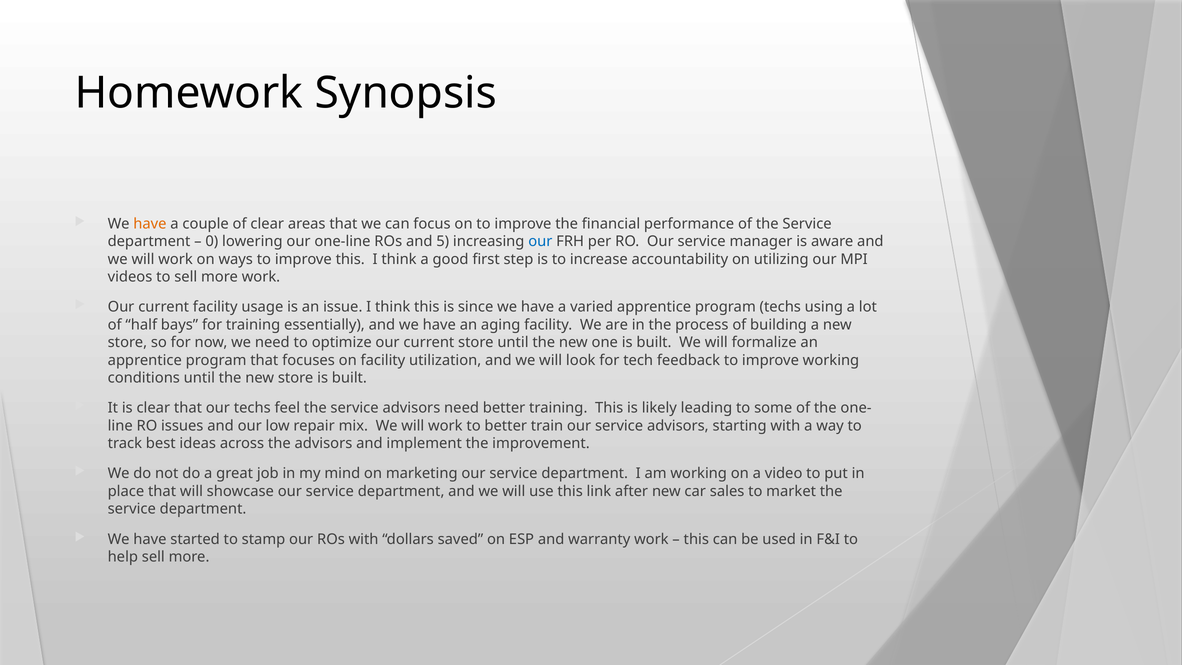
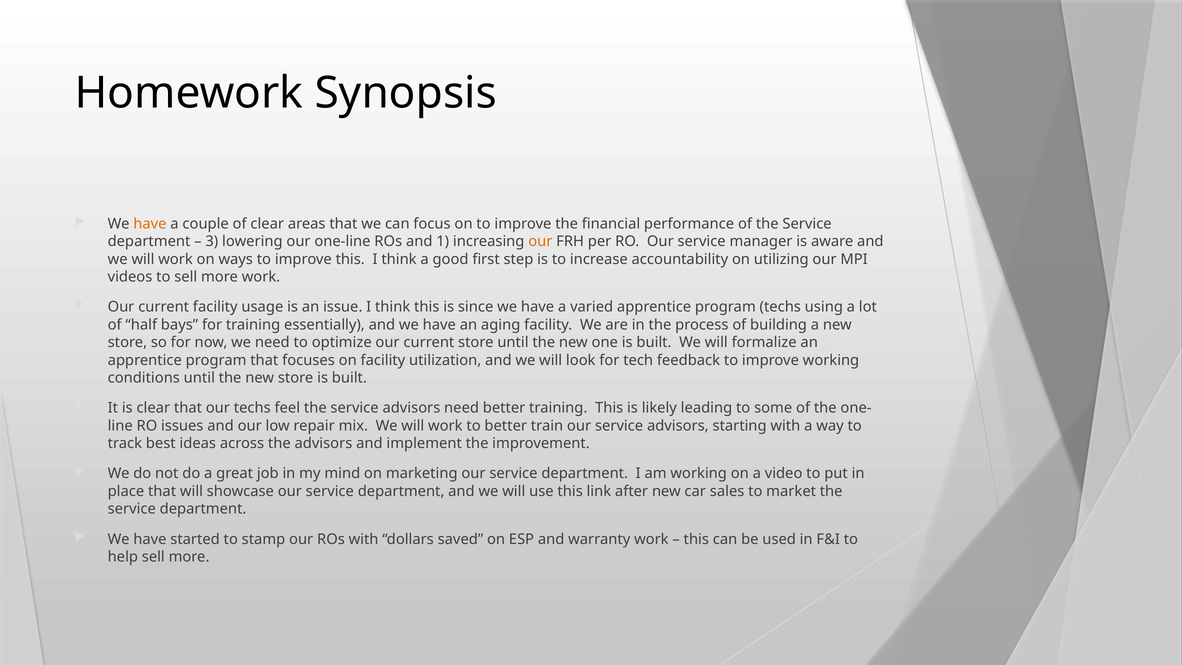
0: 0 -> 3
5: 5 -> 1
our at (540, 242) colour: blue -> orange
